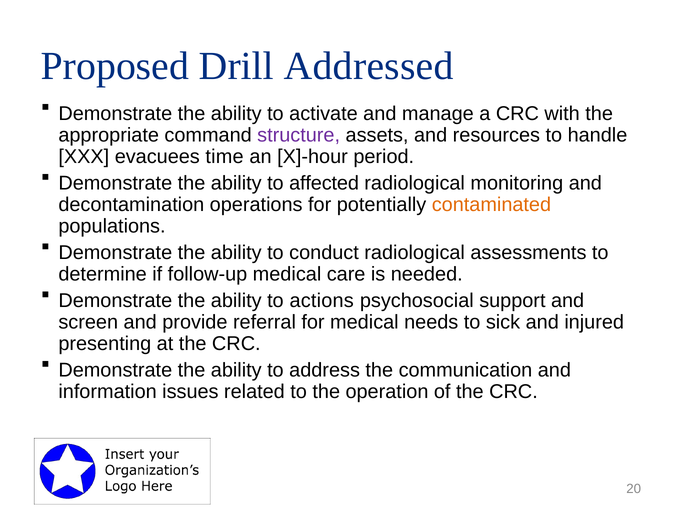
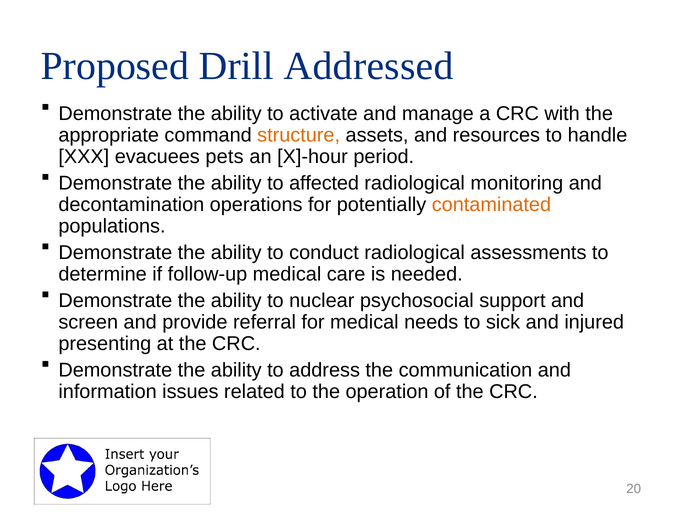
structure colour: purple -> orange
time: time -> pets
actions: actions -> nuclear
